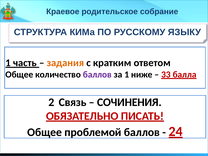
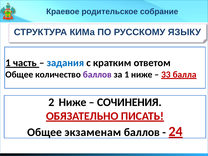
задания colour: orange -> blue
Связь at (73, 102): Связь -> Ниже
проблемой: проблемой -> экзаменам
